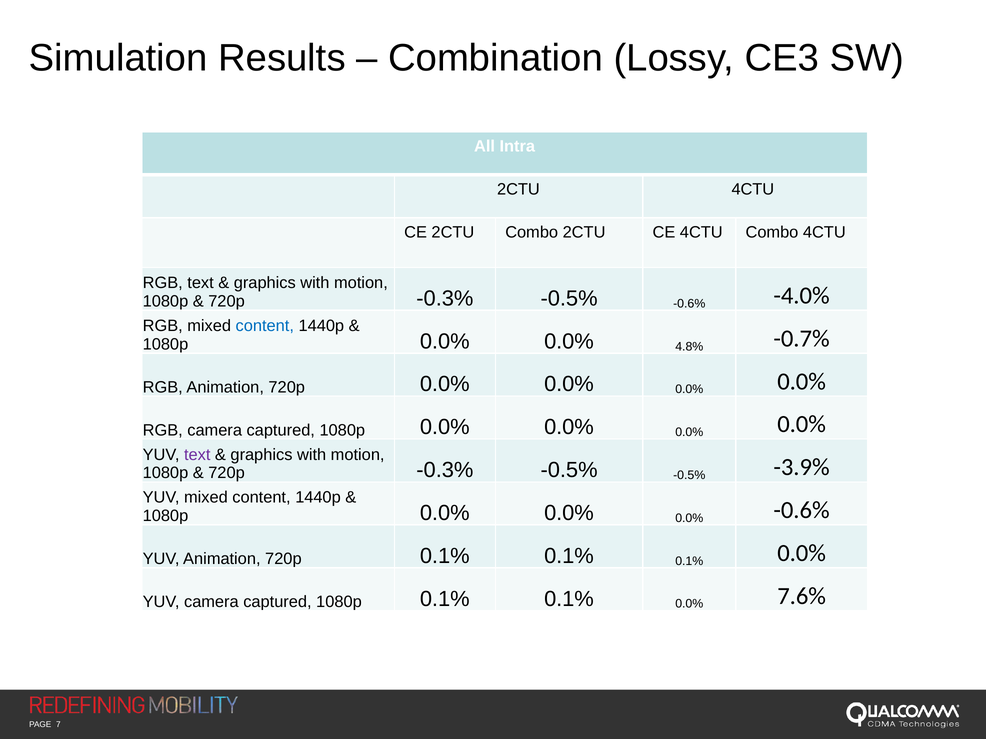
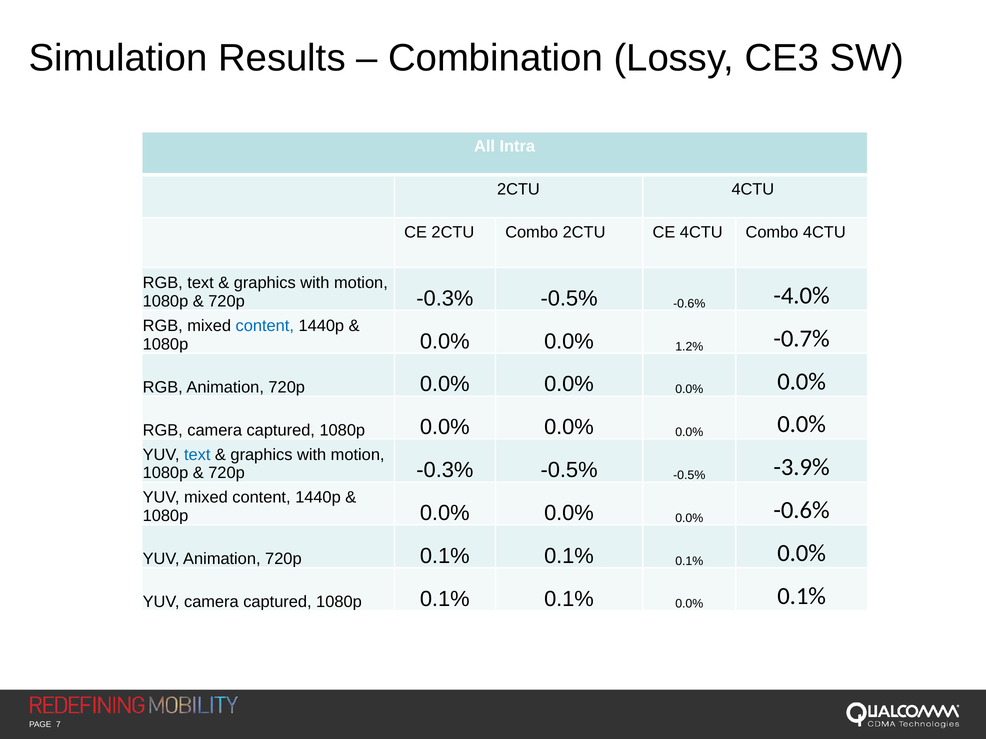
4.8%: 4.8% -> 1.2%
text at (197, 455) colour: purple -> blue
0.0% 7.6%: 7.6% -> 0.1%
